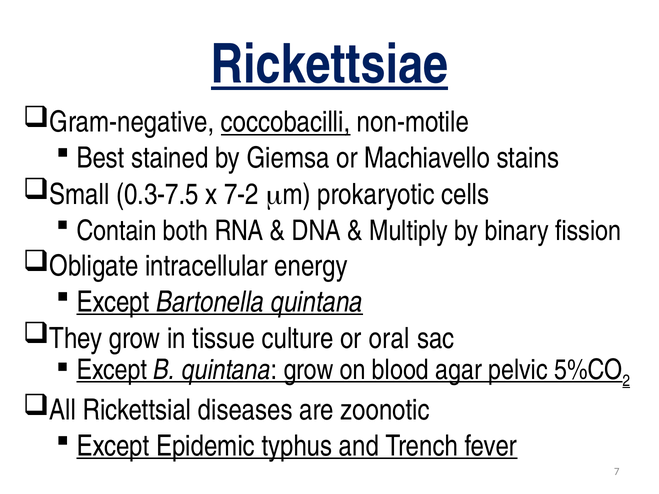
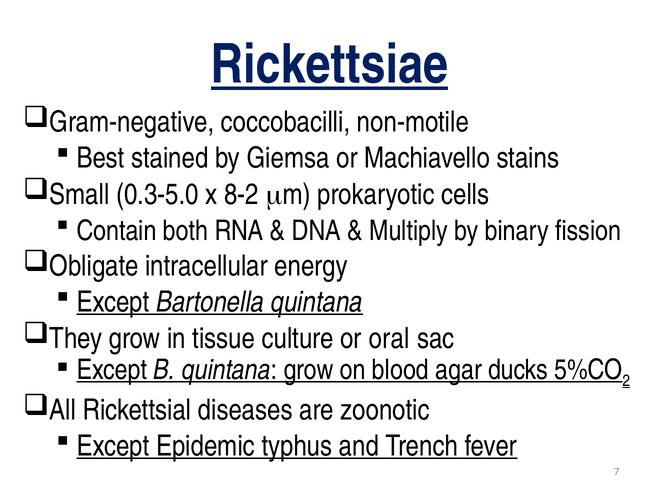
coccobacilli underline: present -> none
0.3-7.5: 0.3-7.5 -> 0.3-5.0
7-2: 7-2 -> 8-2
pelvic: pelvic -> ducks
